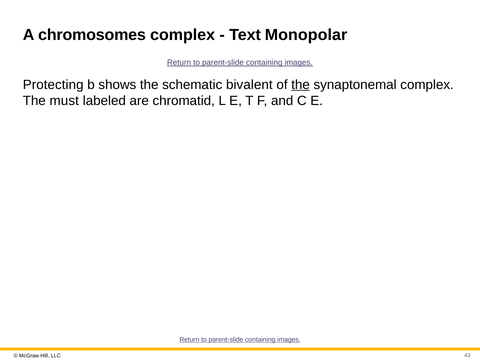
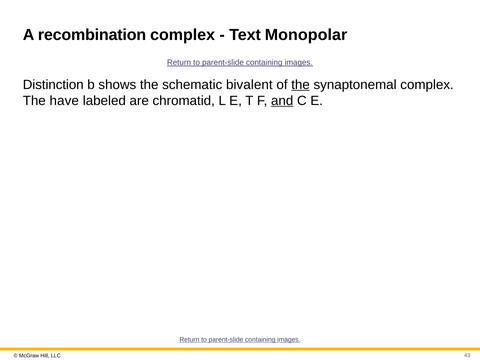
chromosomes: chromosomes -> recombination
Protecting: Protecting -> Distinction
must: must -> have
and underline: none -> present
